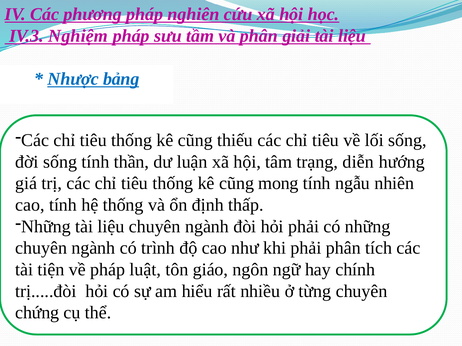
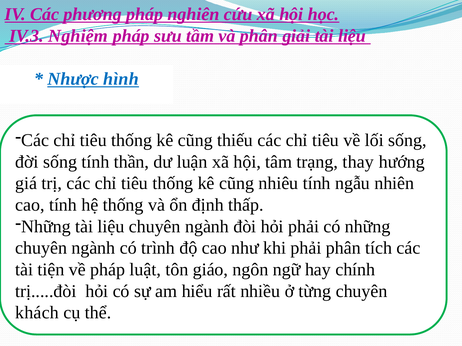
bảng: bảng -> hình
diễn: diễn -> thay
mong: mong -> nhiêu
chứng: chứng -> khách
